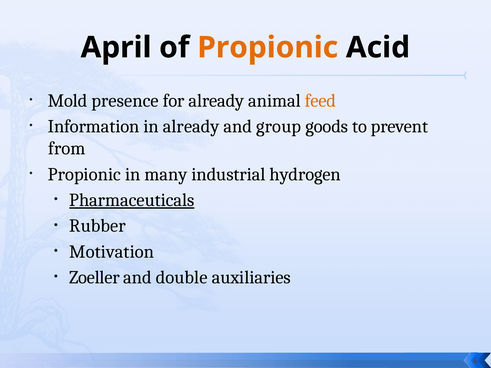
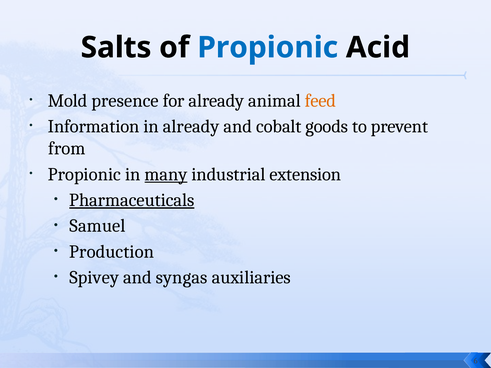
April: April -> Salts
Propionic at (268, 48) colour: orange -> blue
group: group -> cobalt
many underline: none -> present
hydrogen: hydrogen -> extension
Rubber: Rubber -> Samuel
Motivation: Motivation -> Production
Zoeller: Zoeller -> Spivey
double: double -> syngas
